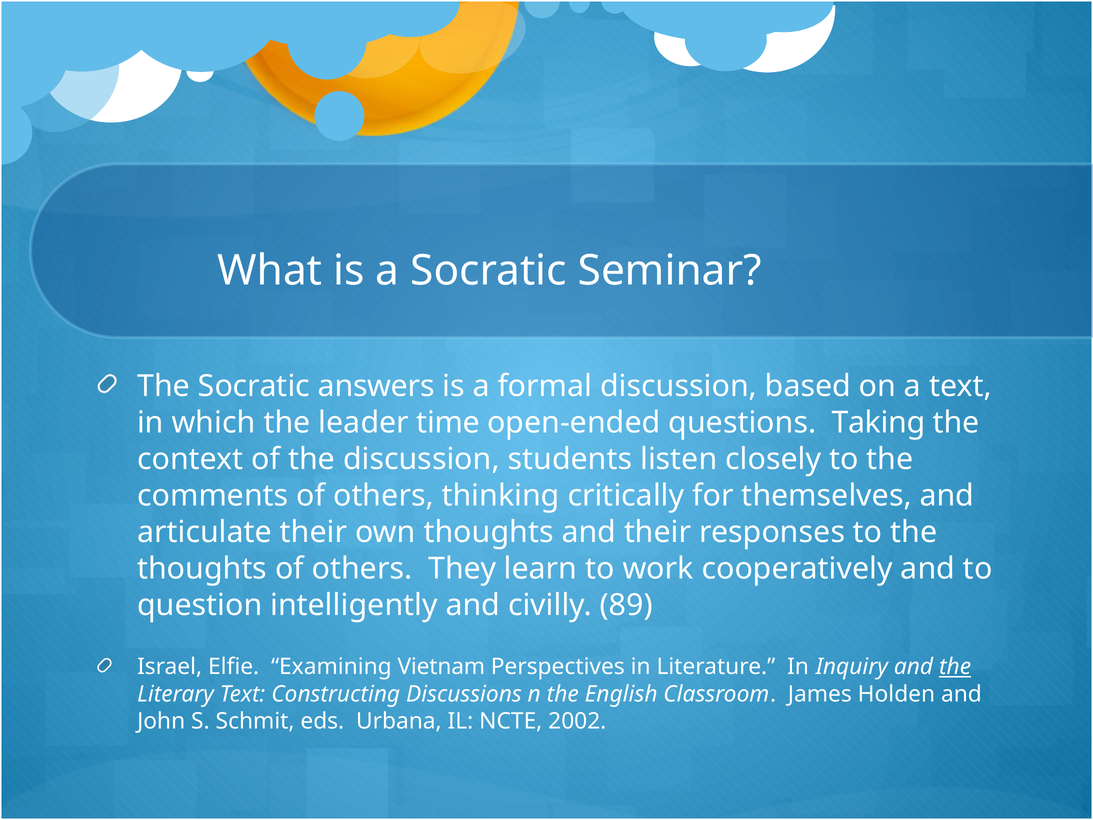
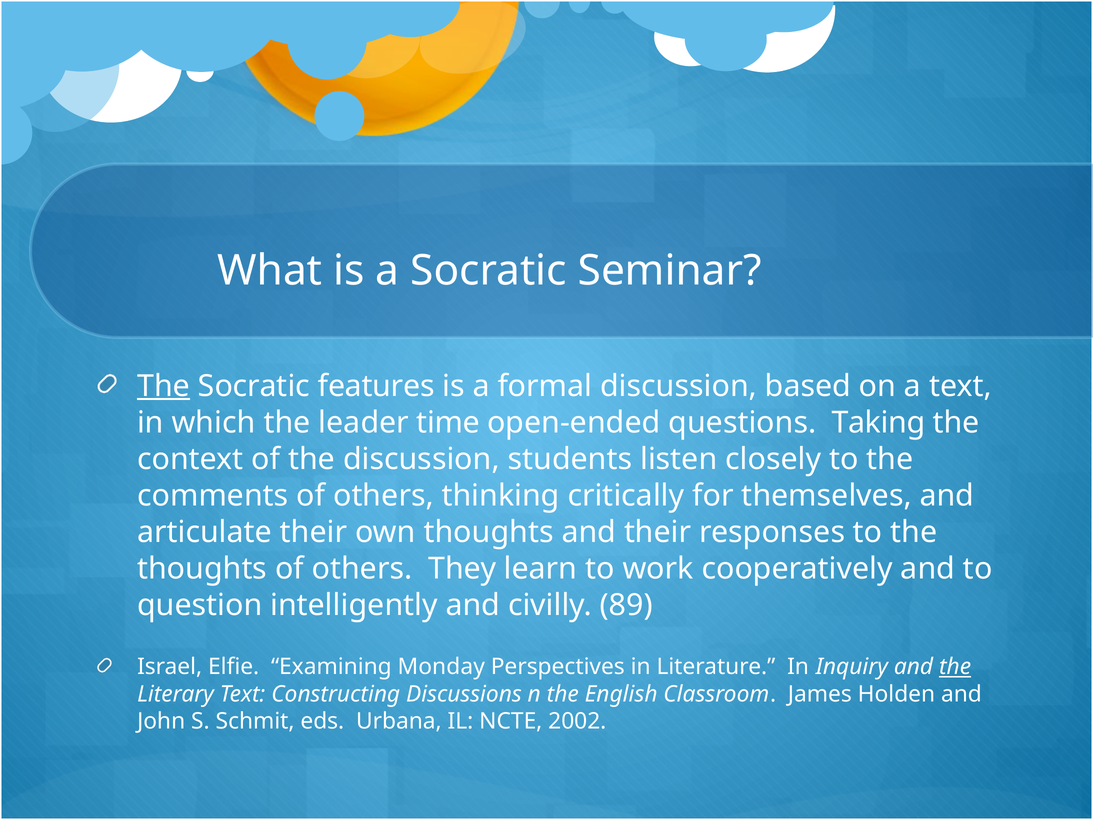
The at (164, 386) underline: none -> present
answers: answers -> features
Vietnam: Vietnam -> Monday
